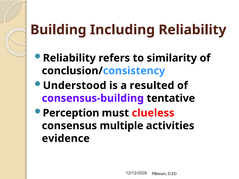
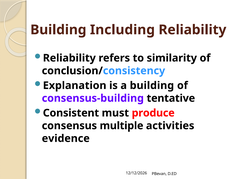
Understood: Understood -> Explanation
a resulted: resulted -> building
Perception: Perception -> Consistent
clueless: clueless -> produce
